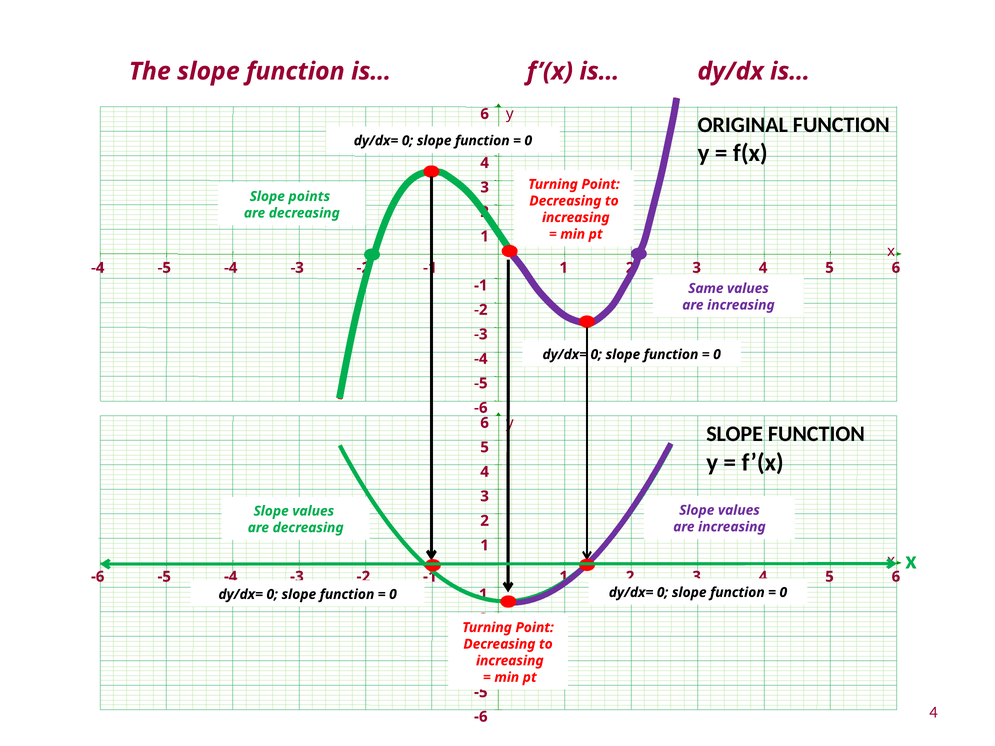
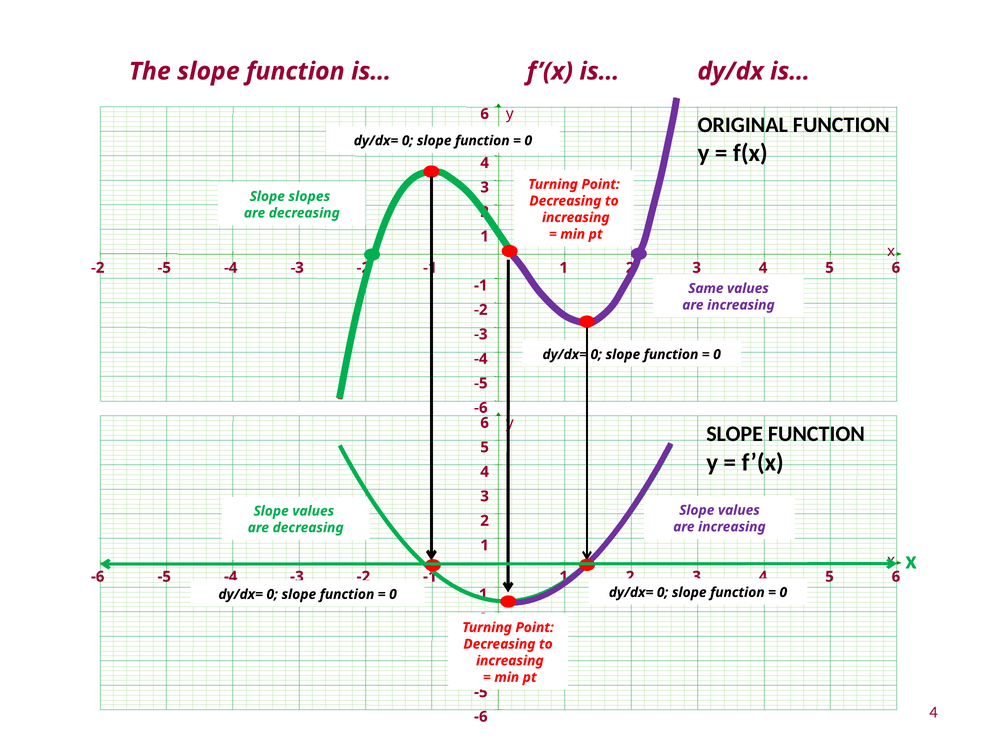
points: points -> slopes
-4 at (98, 268): -4 -> -2
